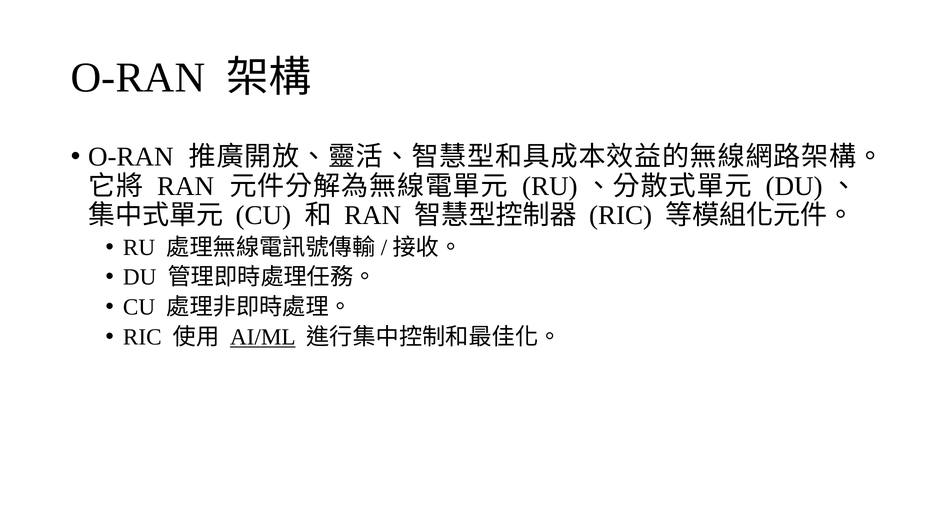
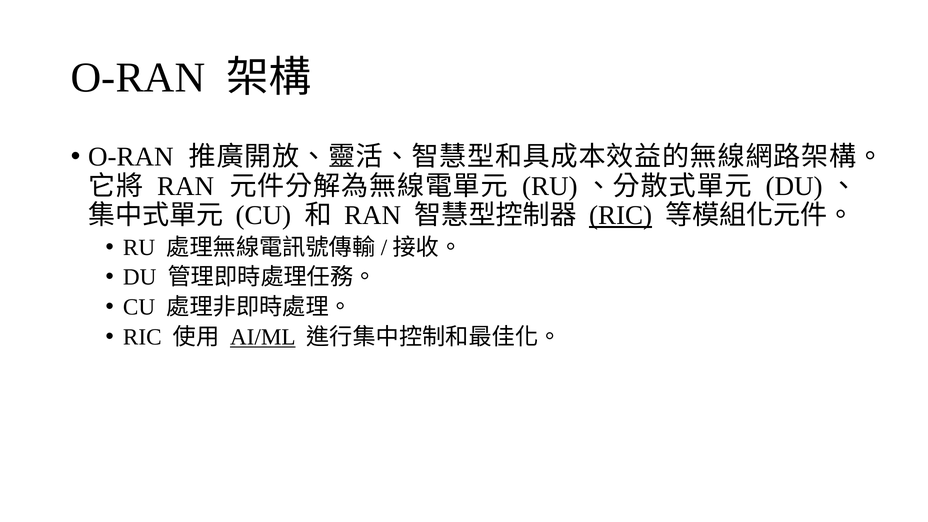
RIC at (621, 215) underline: none -> present
